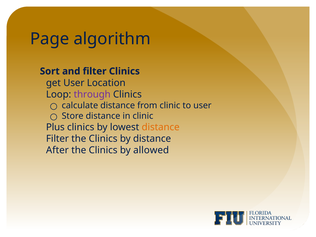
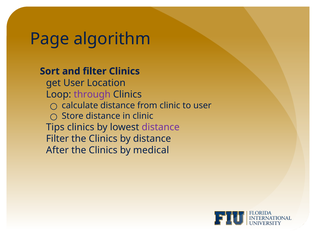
Plus: Plus -> Tips
distance at (161, 127) colour: orange -> purple
allowed: allowed -> medical
